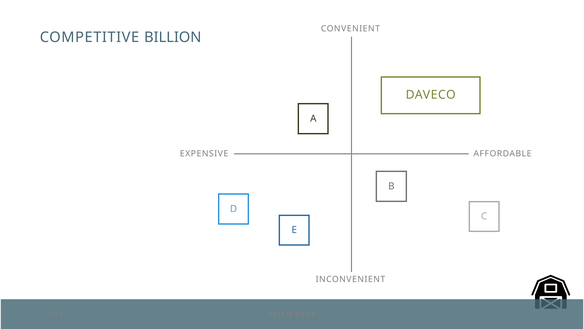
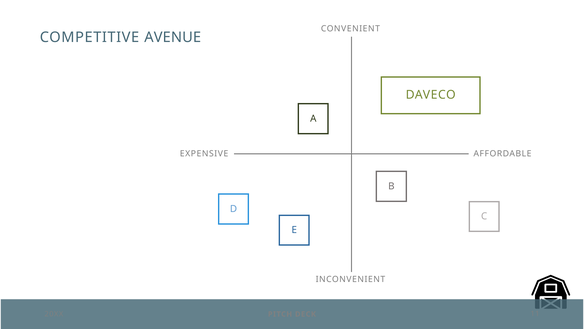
BILLION: BILLION -> AVENUE
